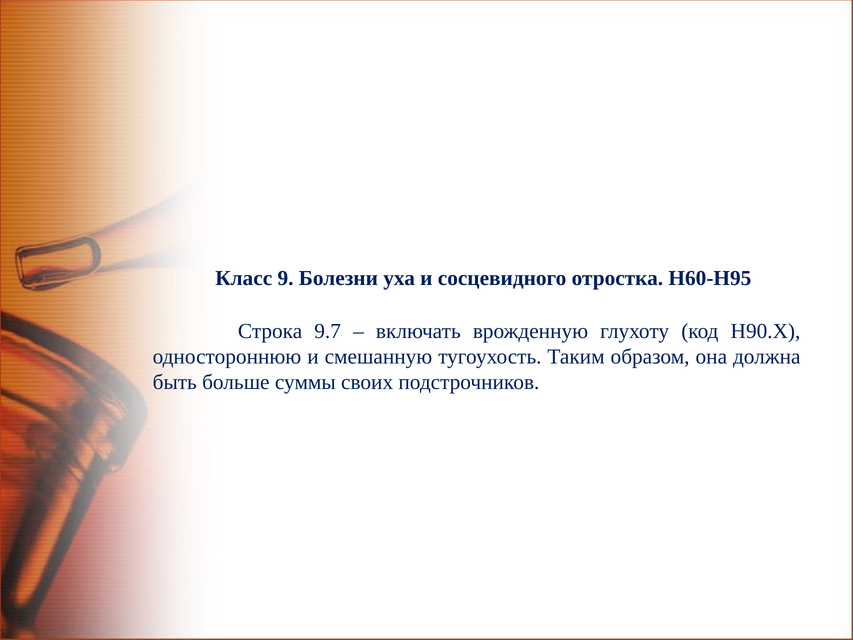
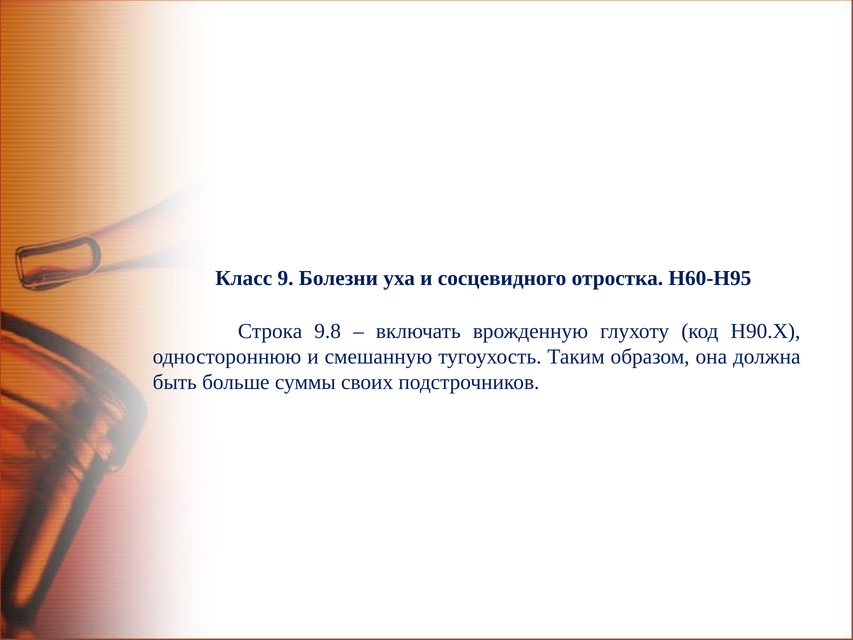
9.7: 9.7 -> 9.8
